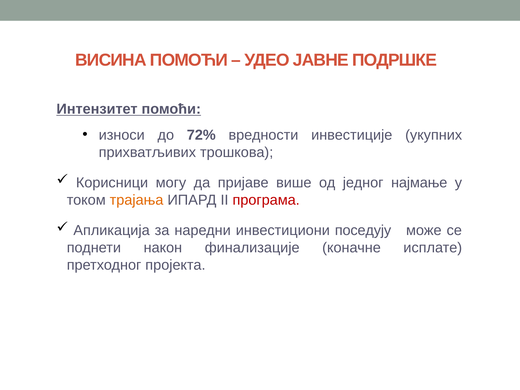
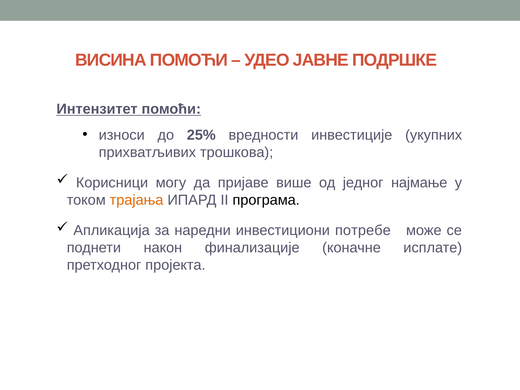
72%: 72% -> 25%
програма colour: red -> black
поседују: поседују -> потребе
